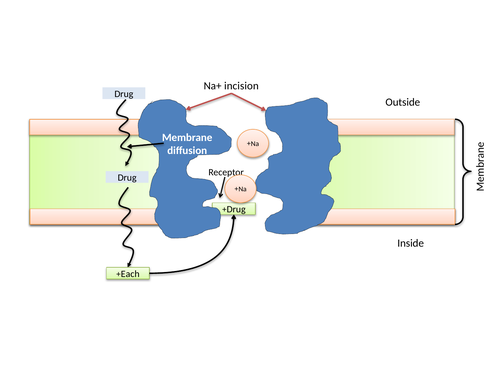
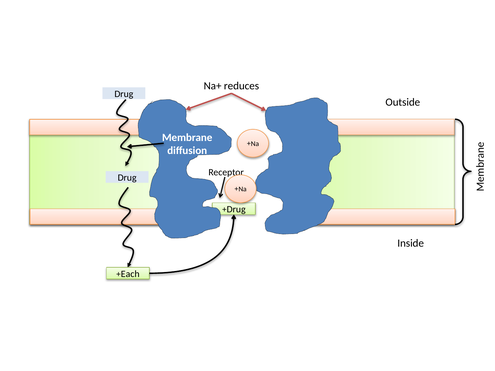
incision: incision -> reduces
